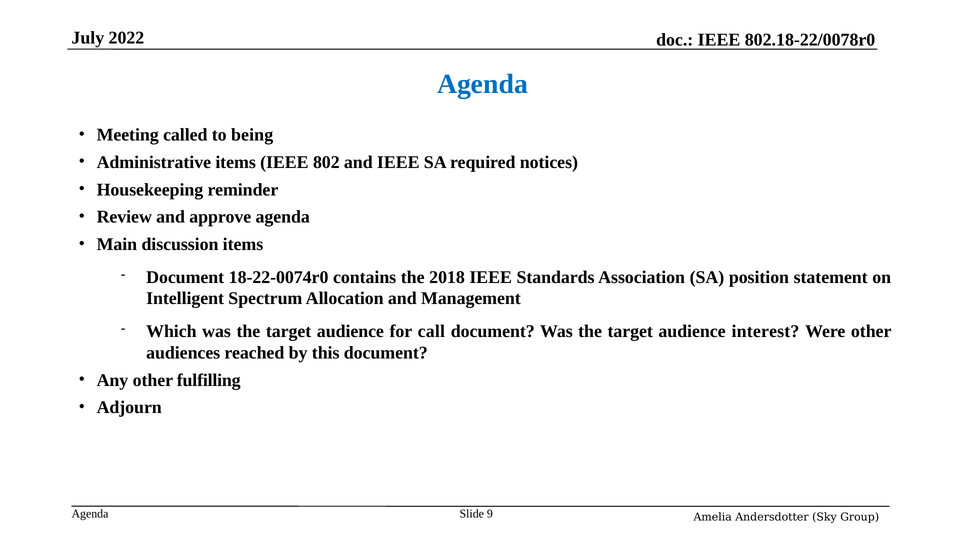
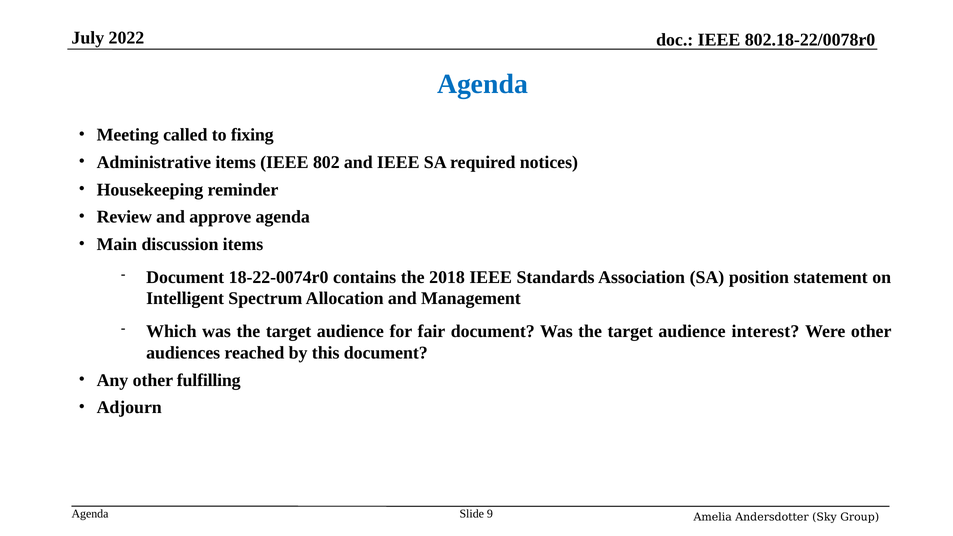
being: being -> fixing
call: call -> fair
